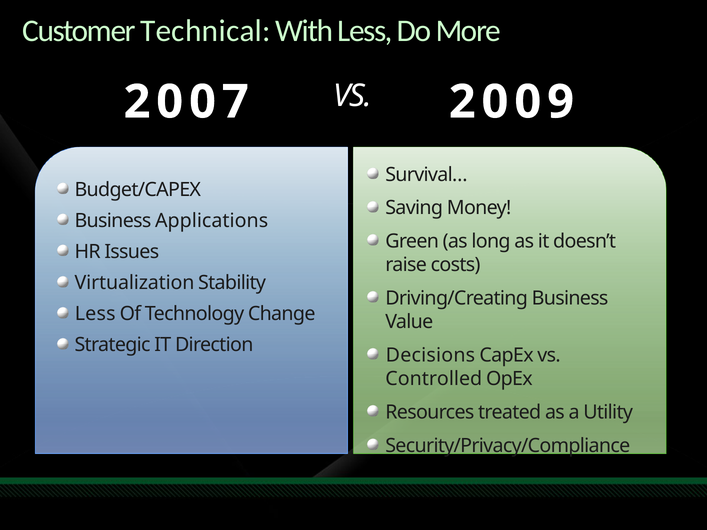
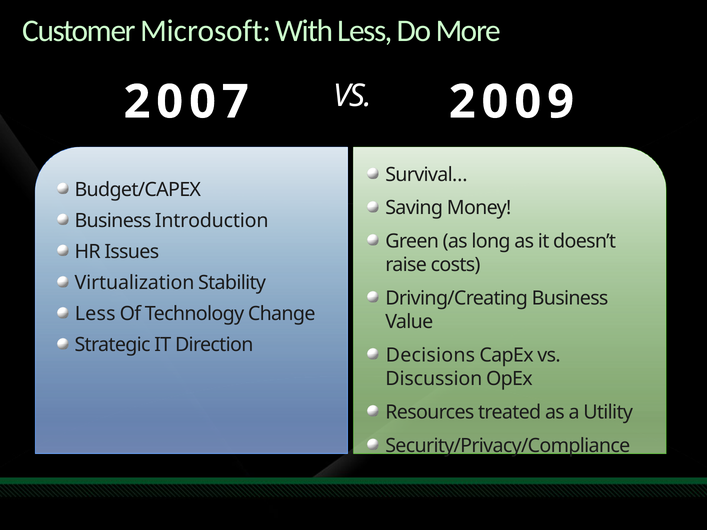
Technical: Technical -> Microsoft
Applications: Applications -> Introduction
Controlled: Controlled -> Discussion
